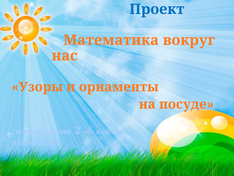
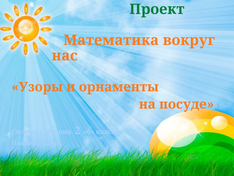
Проект colour: blue -> green
